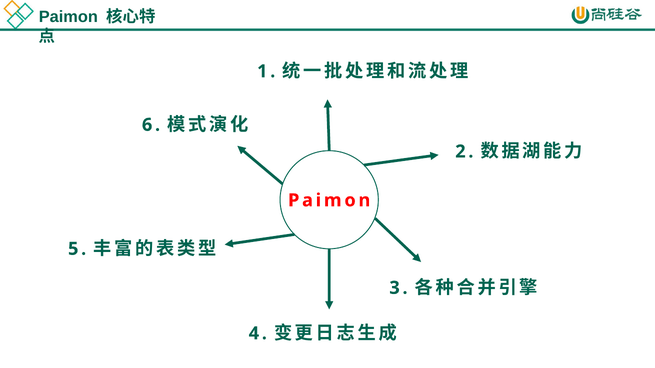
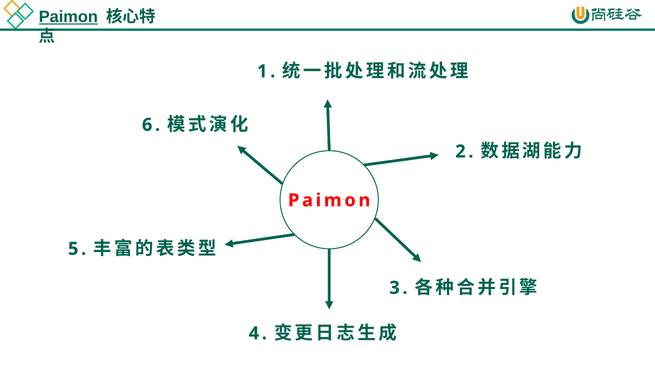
Paimon at (68, 17) underline: none -> present
